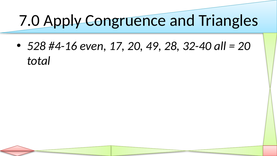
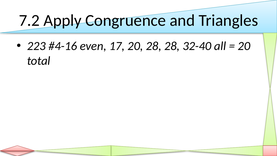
7.0: 7.0 -> 7.2
528: 528 -> 223
20 49: 49 -> 28
